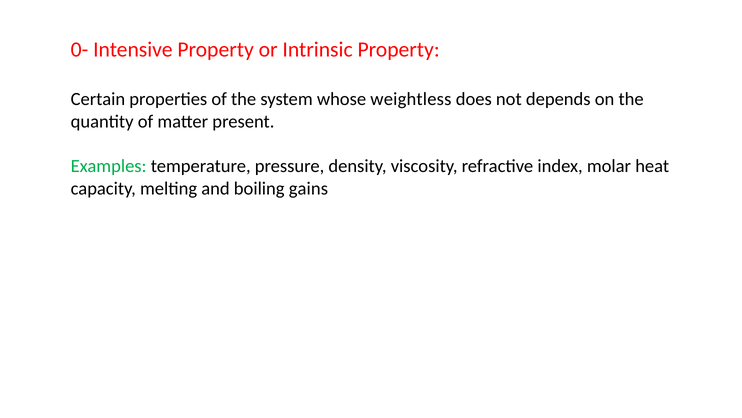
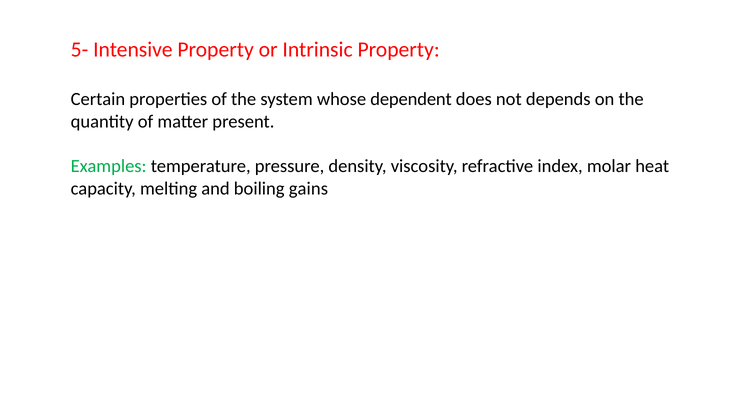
0-: 0- -> 5-
weightless: weightless -> dependent
